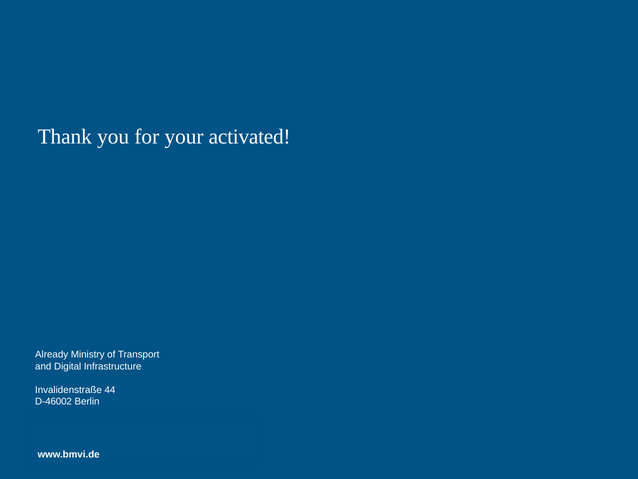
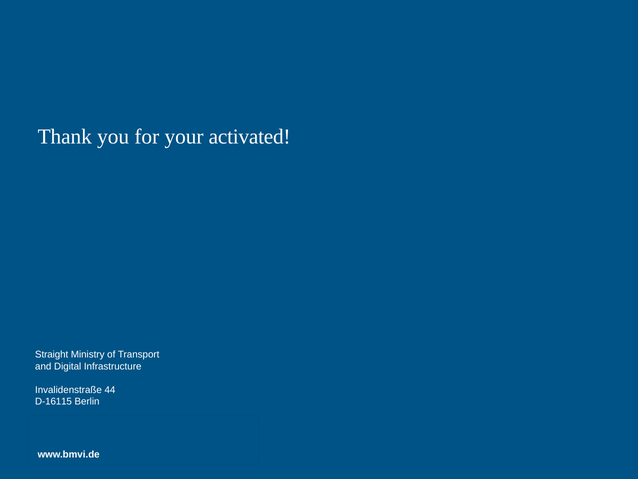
Already: Already -> Straight
D-46002: D-46002 -> D-16115
